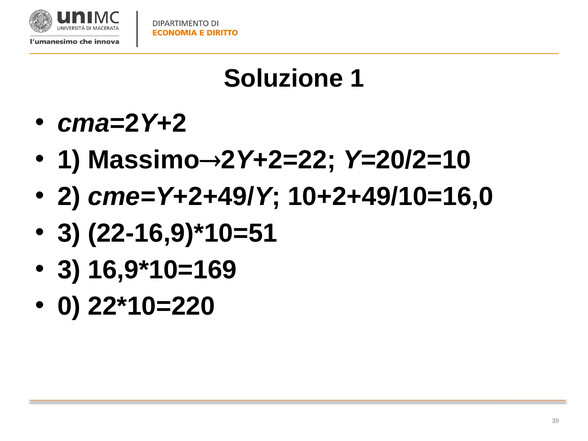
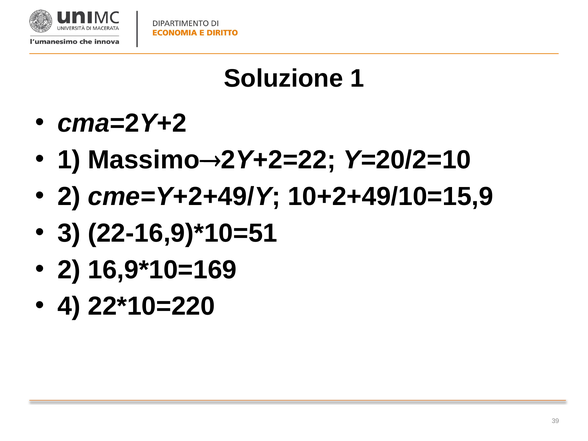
10+2+49/10=16,0: 10+2+49/10=16,0 -> 10+2+49/10=15,9
3 at (69, 270): 3 -> 2
0: 0 -> 4
